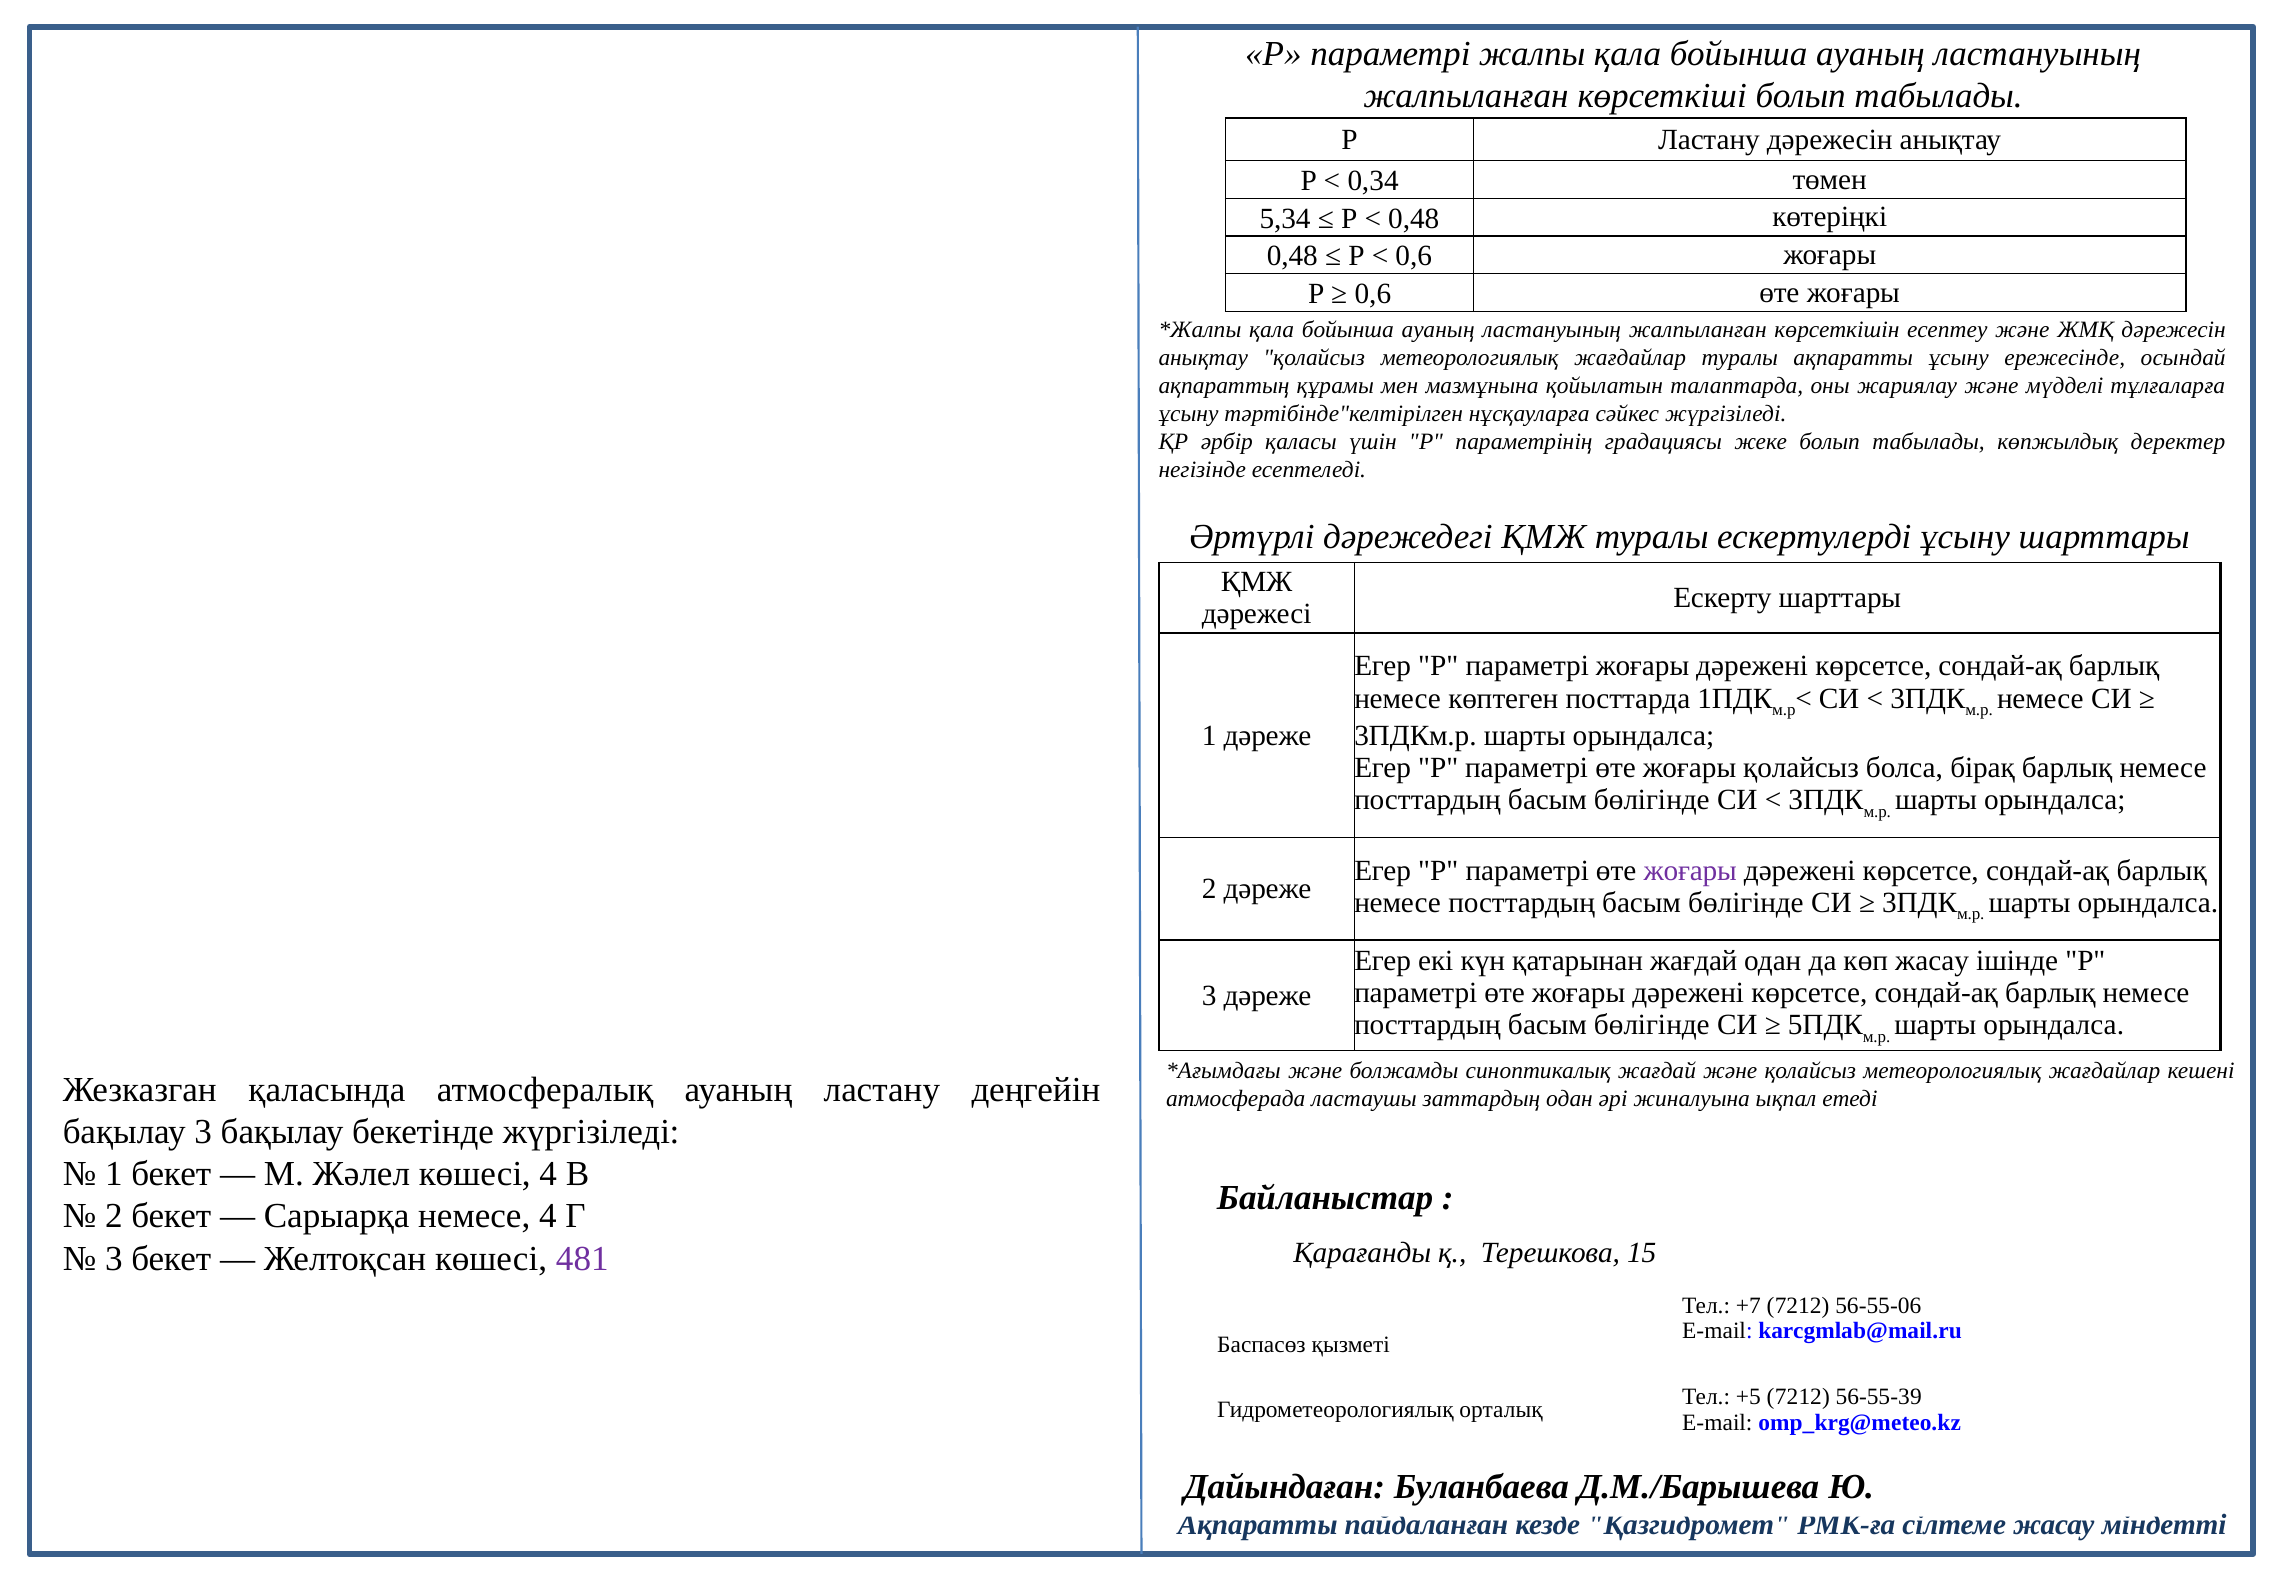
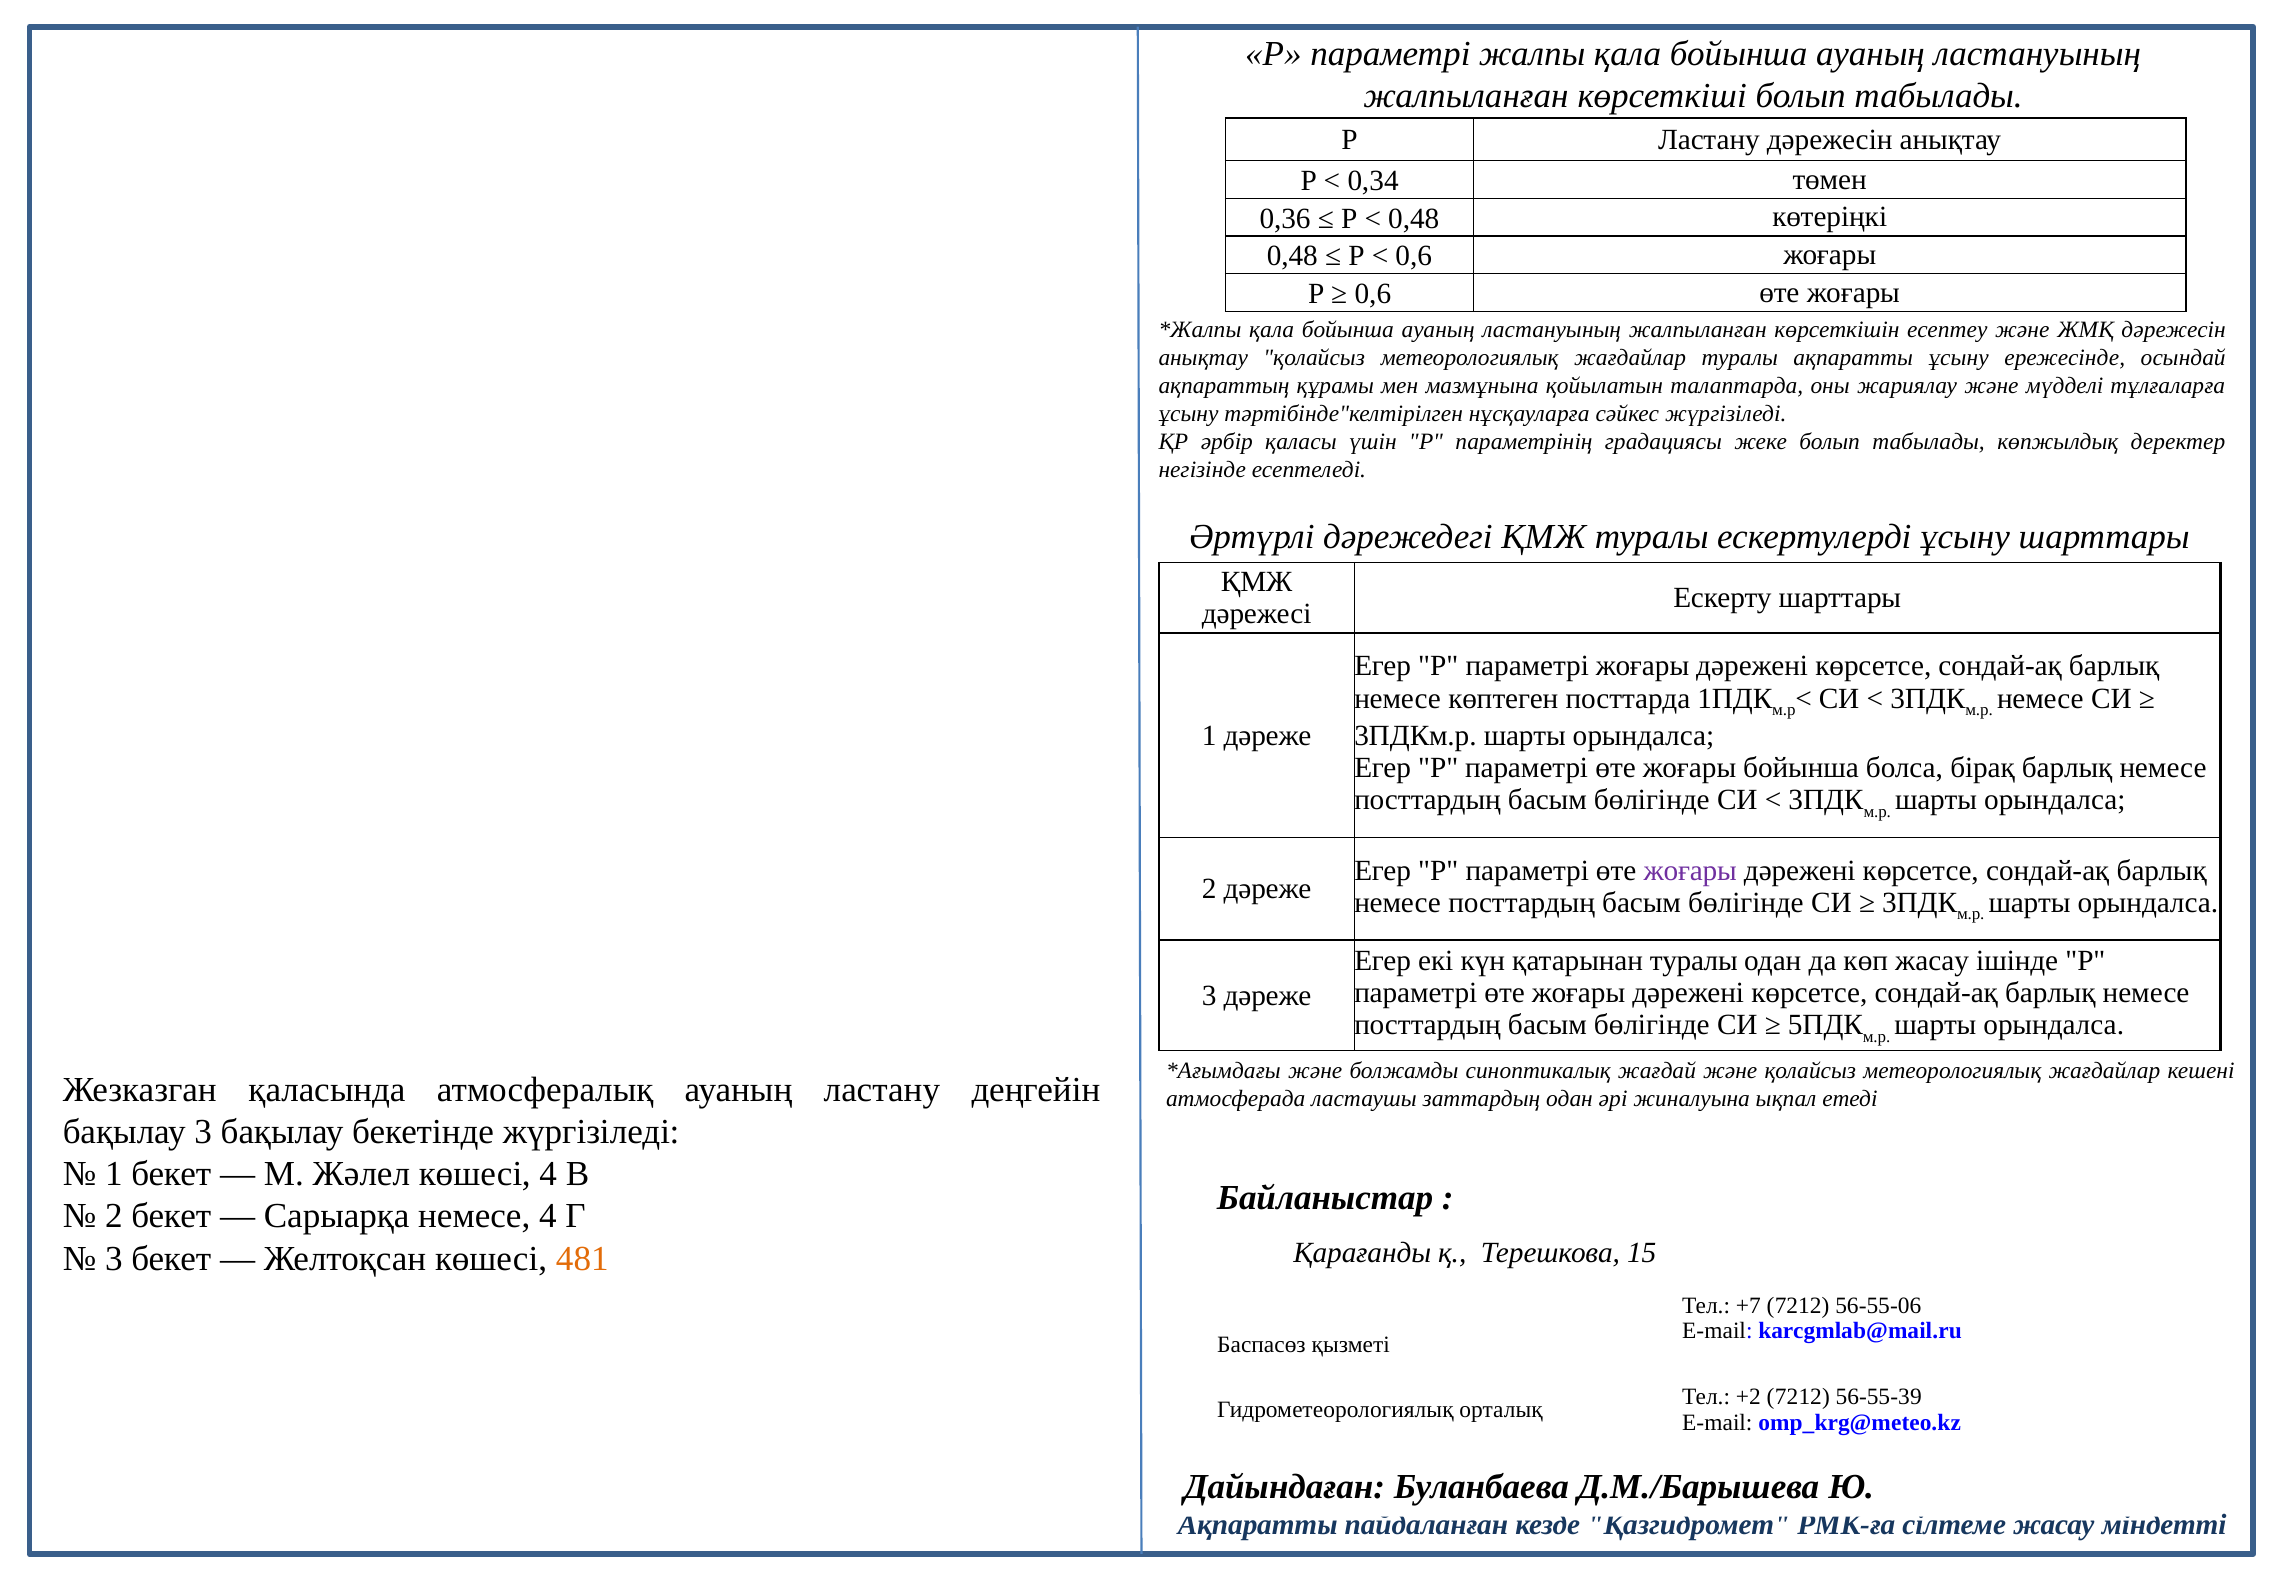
5,34: 5,34 -> 0,36
жоғары қолайсыз: қолайсыз -> бойынша
қатарынан жағдай: жағдай -> туралы
481 colour: purple -> orange
+5: +5 -> +2
